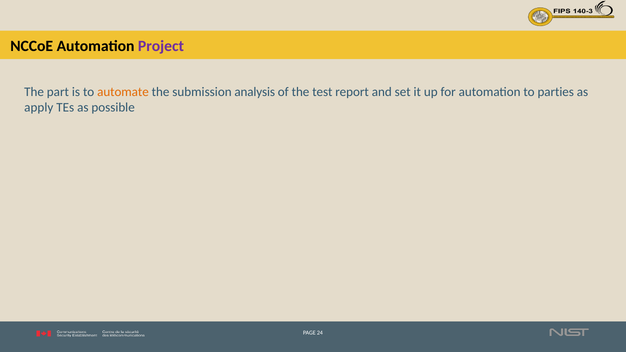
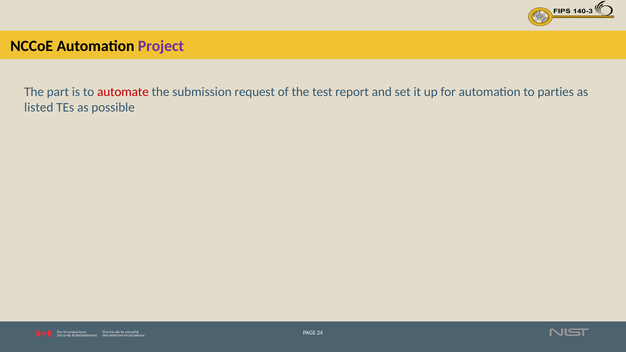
automate colour: orange -> red
analysis: analysis -> request
apply: apply -> listed
